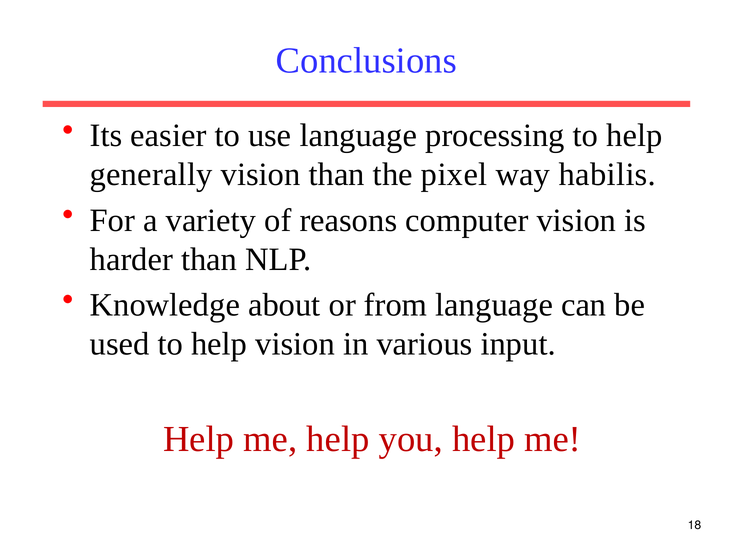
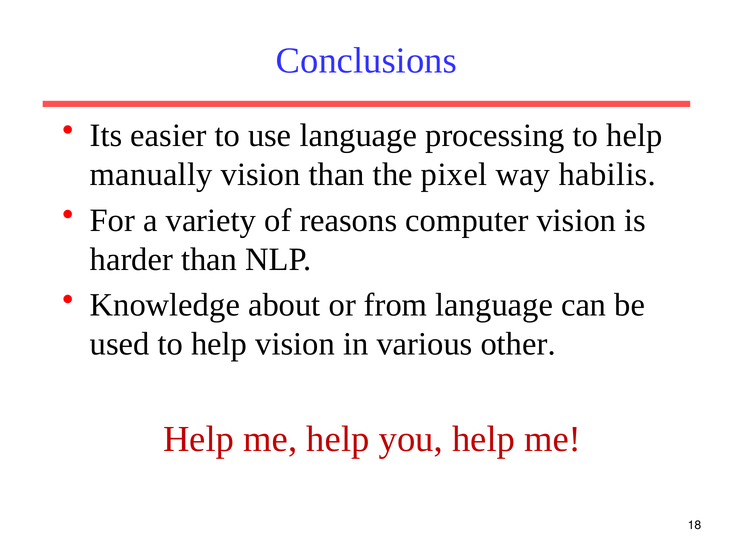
generally: generally -> manually
input: input -> other
